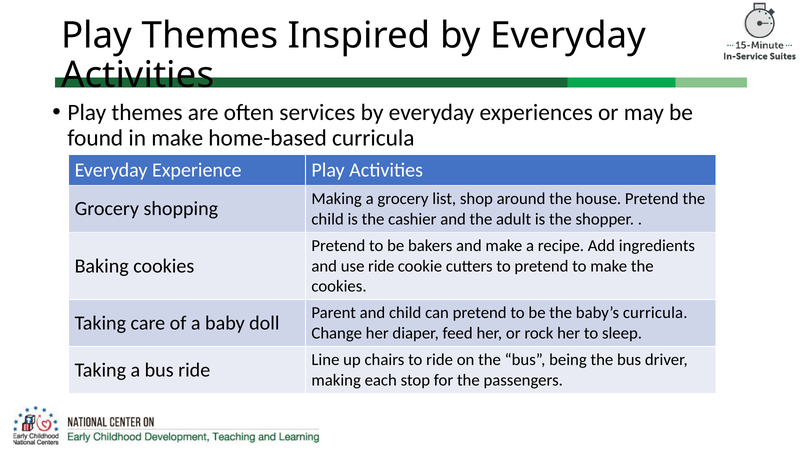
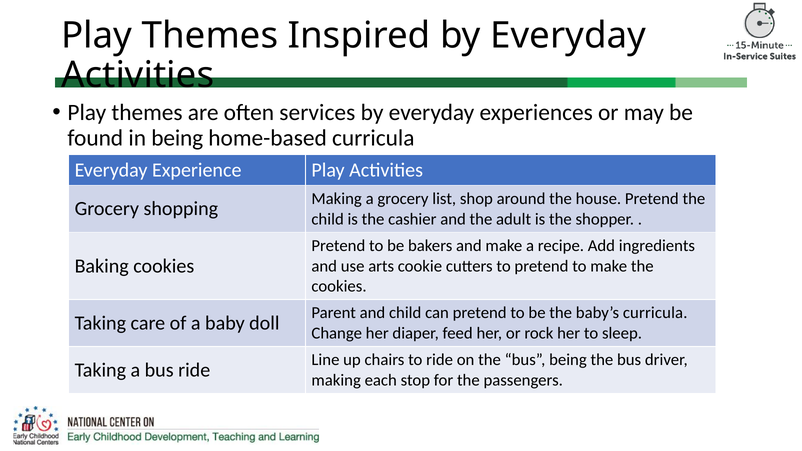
in make: make -> being
use ride: ride -> arts
